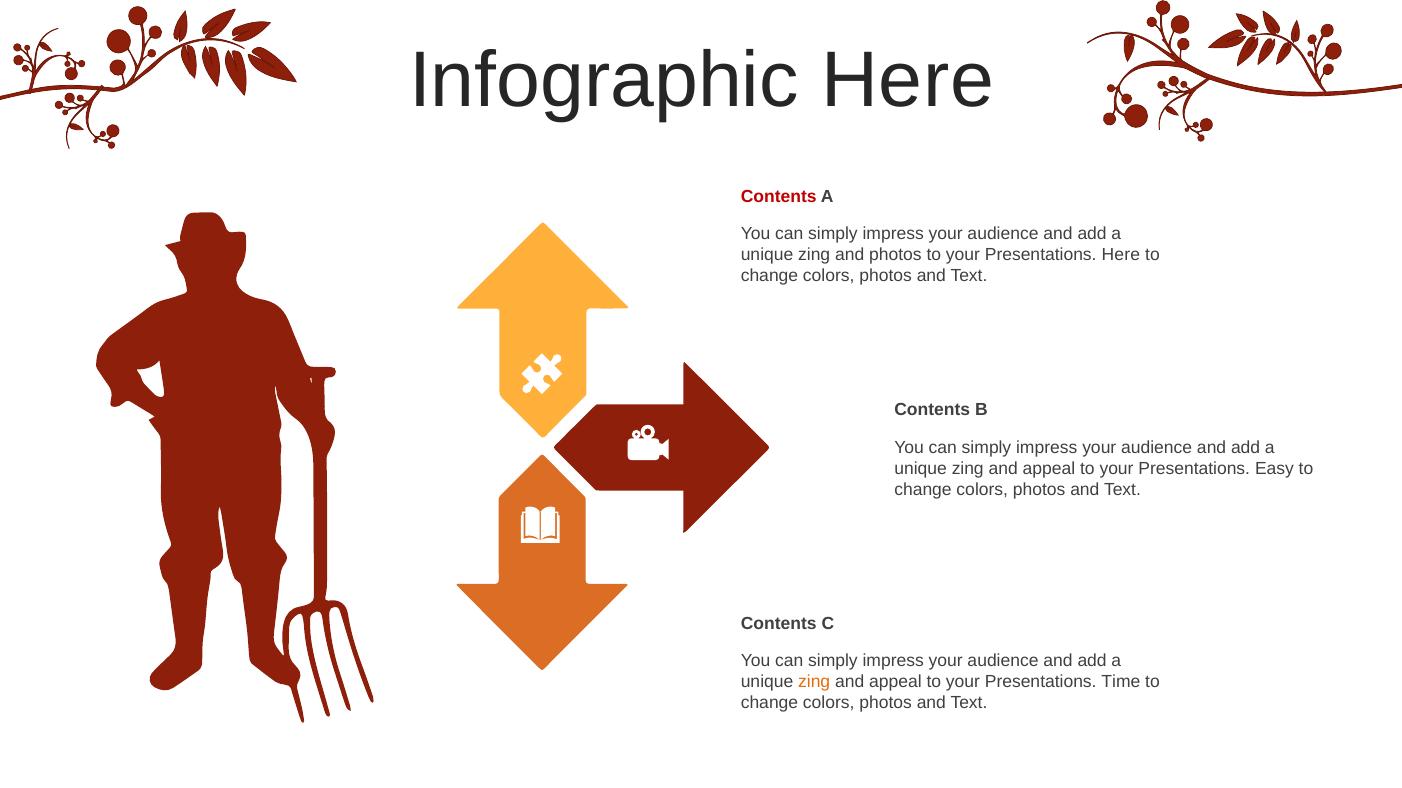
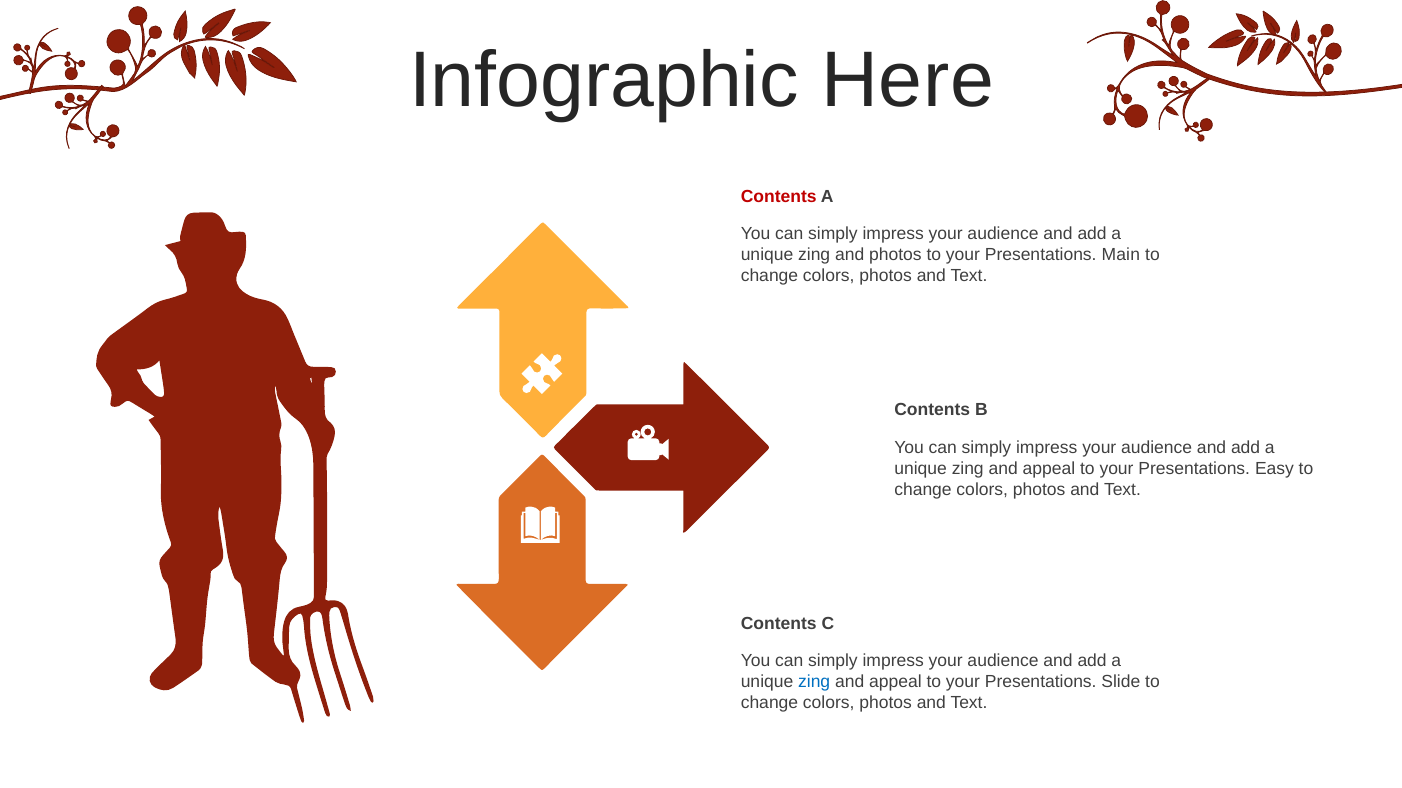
Presentations Here: Here -> Main
zing at (814, 683) colour: orange -> blue
Time: Time -> Slide
